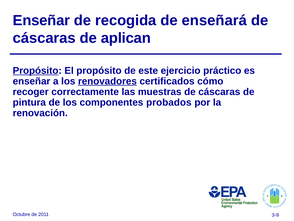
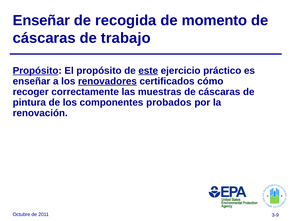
enseñará: enseñará -> momento
aplican: aplican -> trabajo
este underline: none -> present
